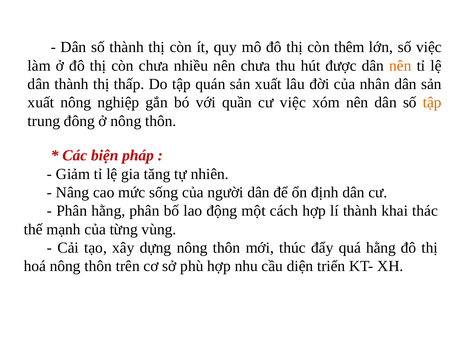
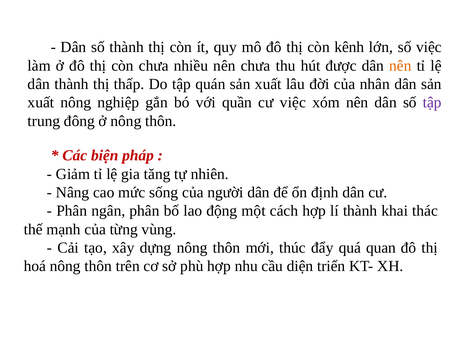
thêm: thêm -> kênh
tập at (432, 103) colour: orange -> purple
Phân hằng: hằng -> ngân
quá hằng: hằng -> quan
